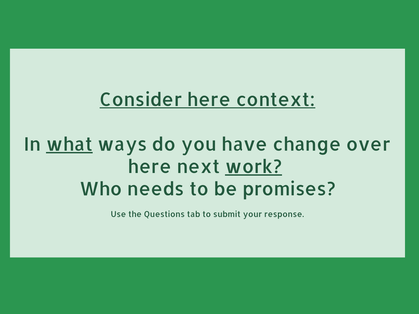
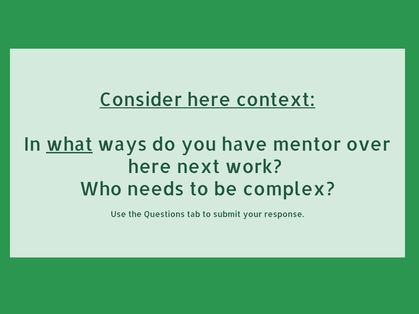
change: change -> mentor
work underline: present -> none
promises: promises -> complex
